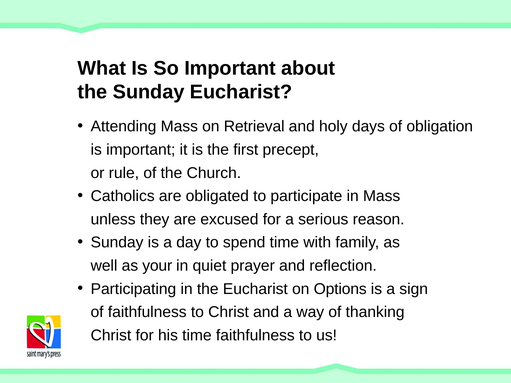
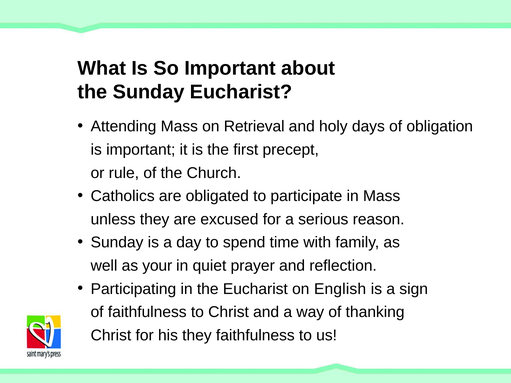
Options: Options -> English
his time: time -> they
